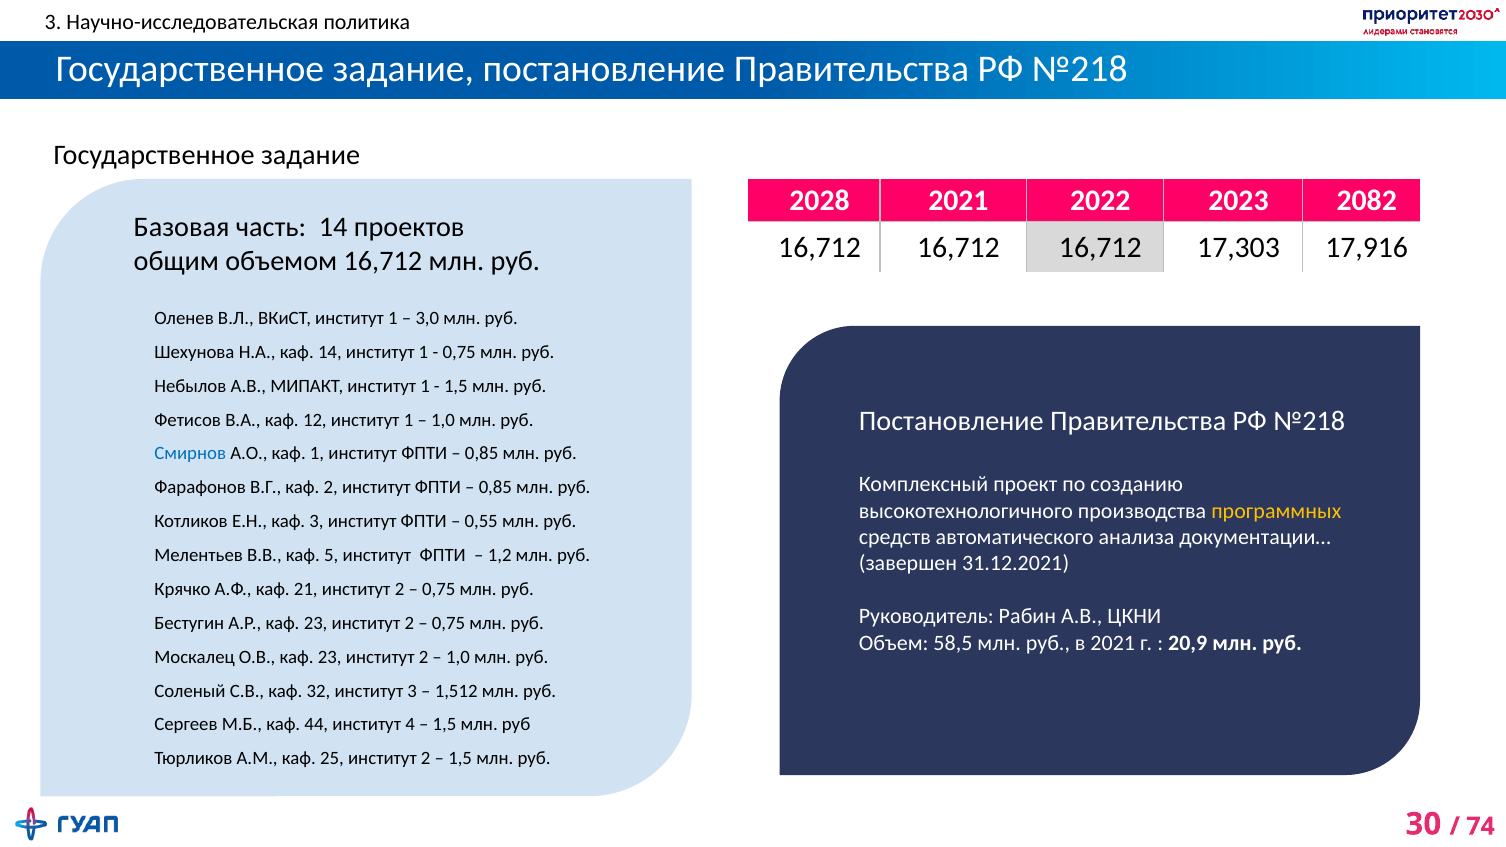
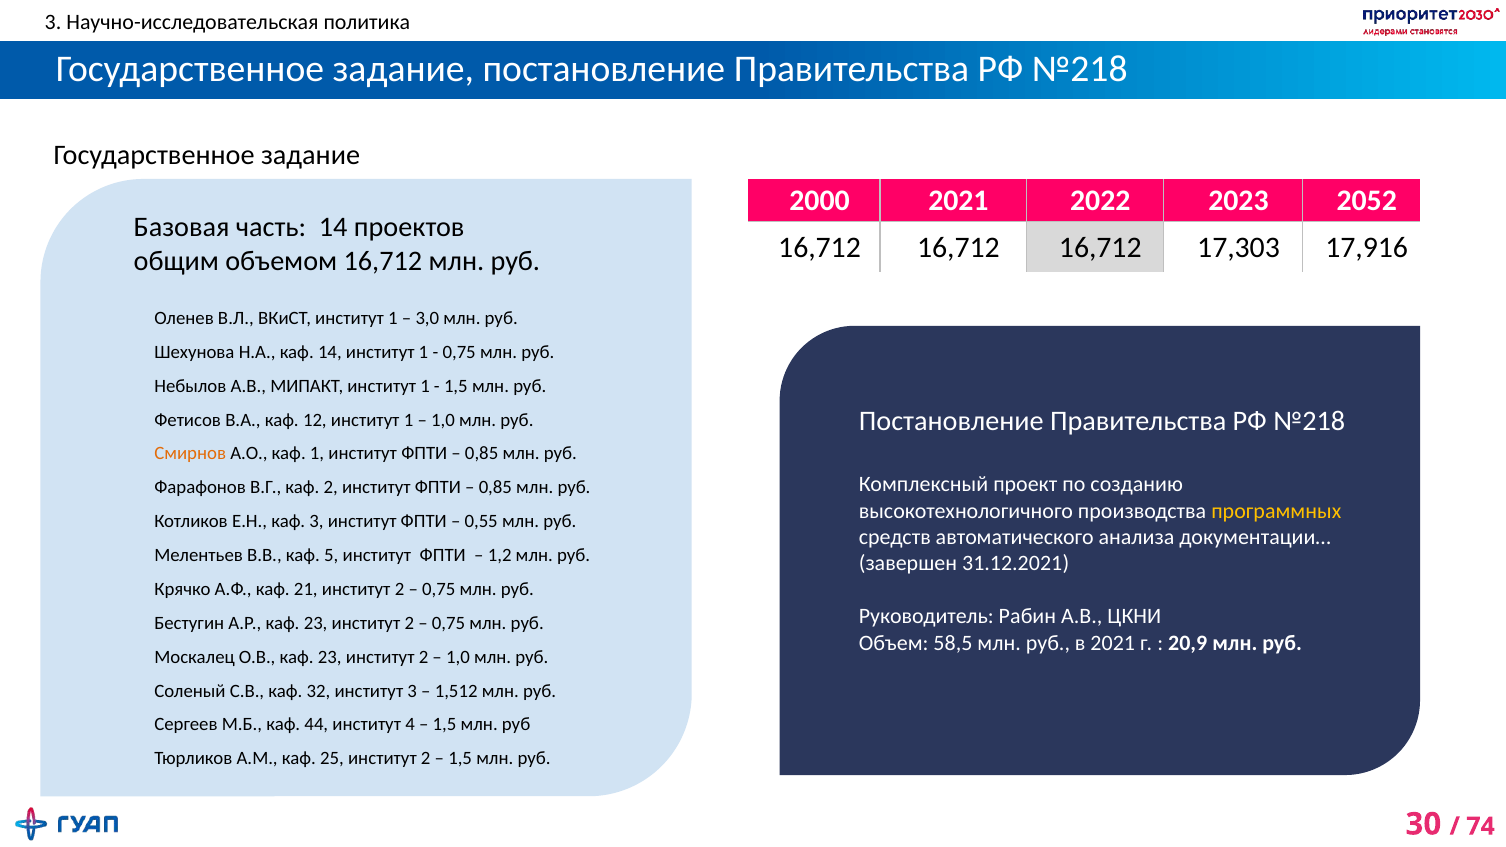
2028: 2028 -> 2000
2082: 2082 -> 2052
Смирнов colour: blue -> orange
